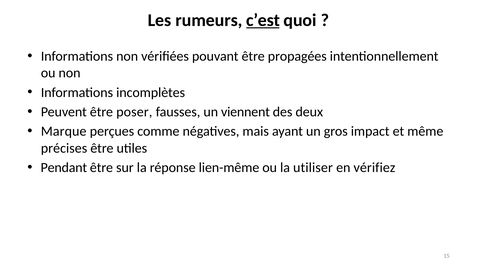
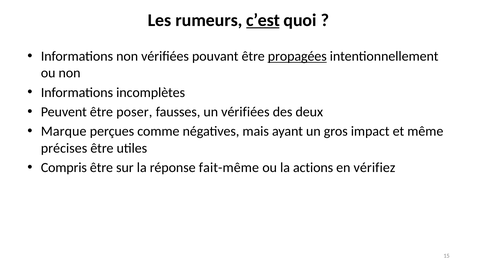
propagées underline: none -> present
un viennent: viennent -> vérifiées
Pendant: Pendant -> Compris
lien-même: lien-même -> fait-même
utiliser: utiliser -> actions
